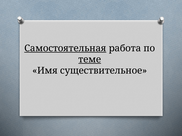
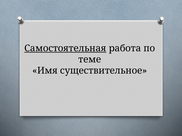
теме underline: present -> none
